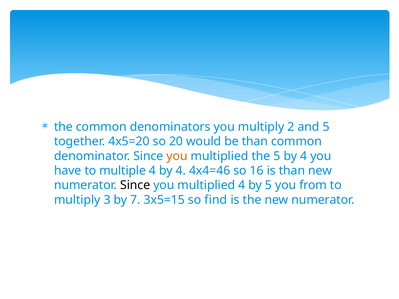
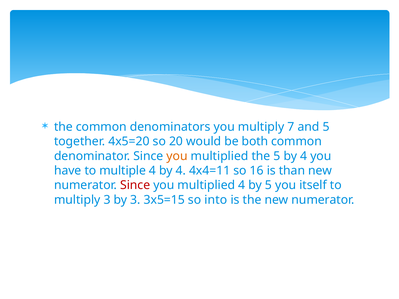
2: 2 -> 7
be than: than -> both
4x4=46: 4x4=46 -> 4x4=11
Since at (135, 185) colour: black -> red
from: from -> itself
by 7: 7 -> 3
find: find -> into
